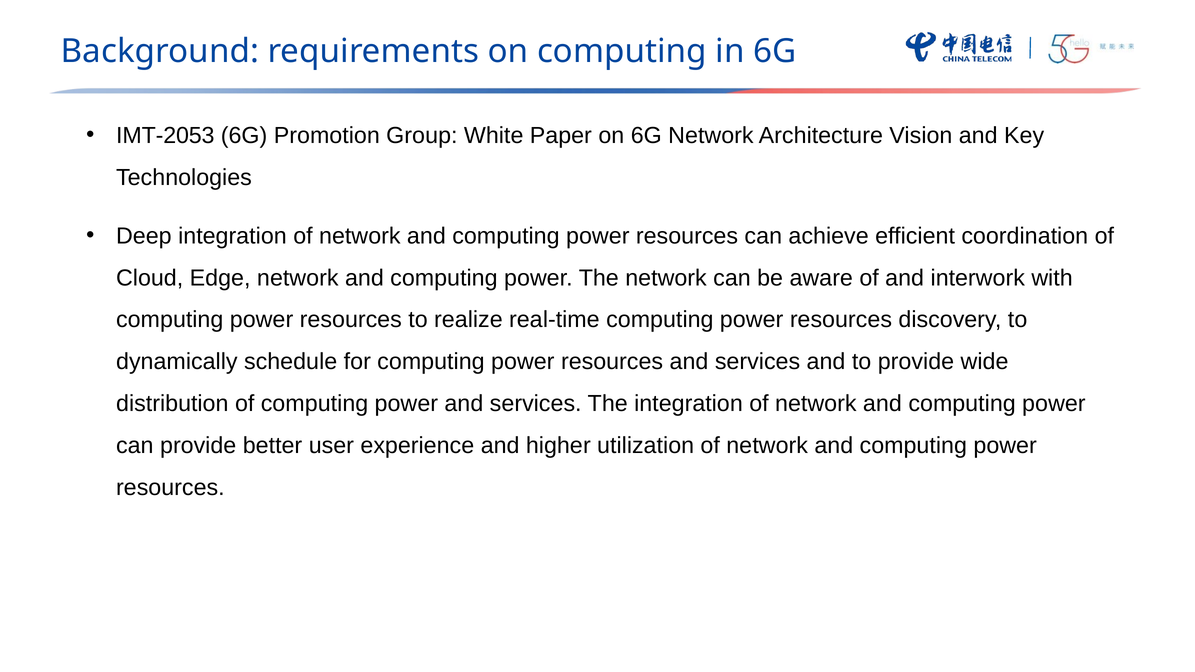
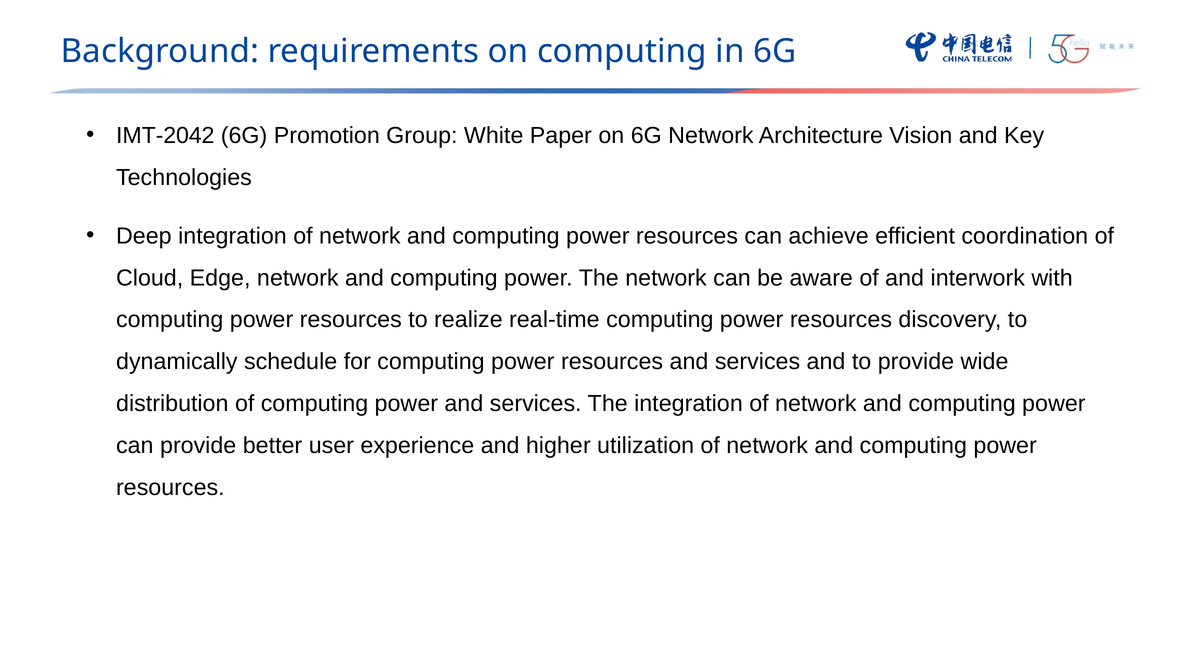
IMT-2053: IMT-2053 -> IMT-2042
